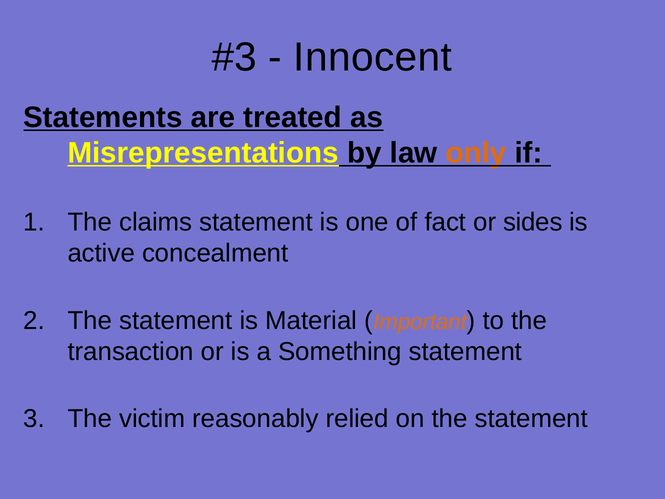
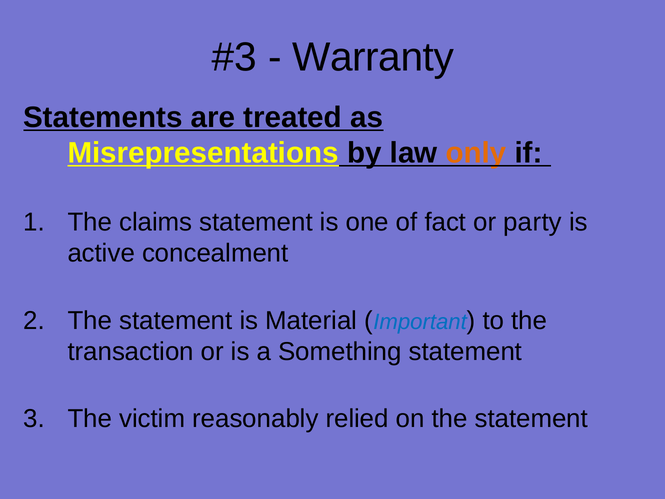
Innocent: Innocent -> Warranty
sides: sides -> party
Important colour: orange -> blue
